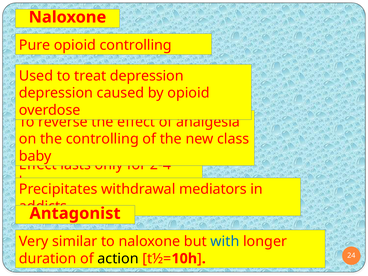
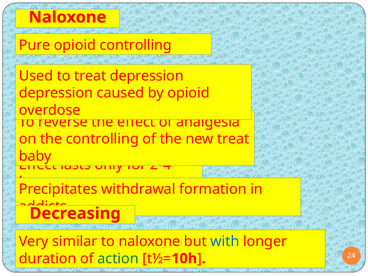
new class: class -> treat
mediators: mediators -> formation
Antagonist: Antagonist -> Decreasing
action colour: black -> green
